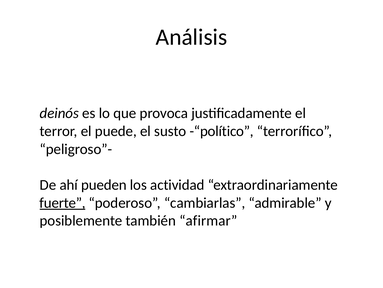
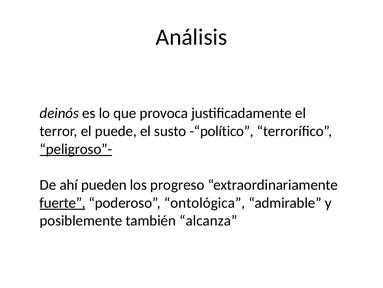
peligroso”- underline: none -> present
actividad: actividad -> progreso
cambiarlas: cambiarlas -> ontológica
afirmar: afirmar -> alcanza
